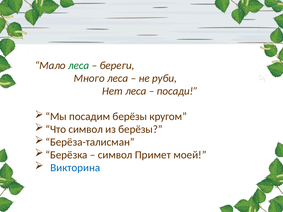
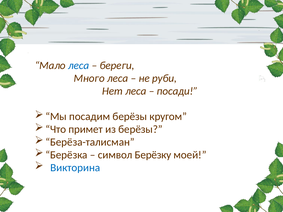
леса at (79, 66) colour: green -> blue
Что символ: символ -> примет
Примет: Примет -> Берёзку
